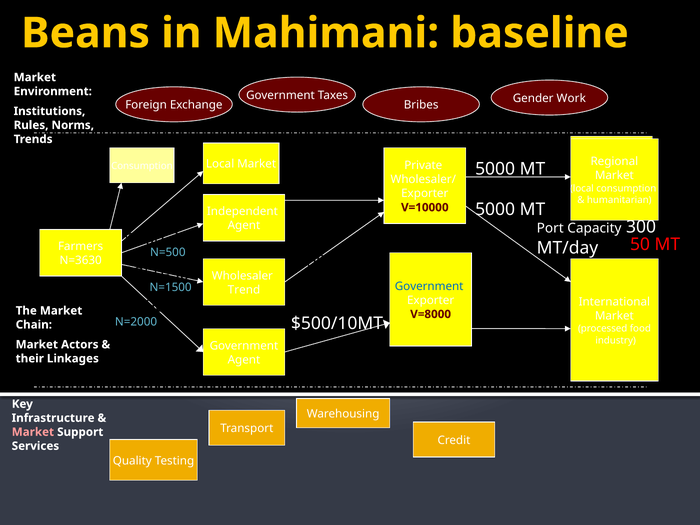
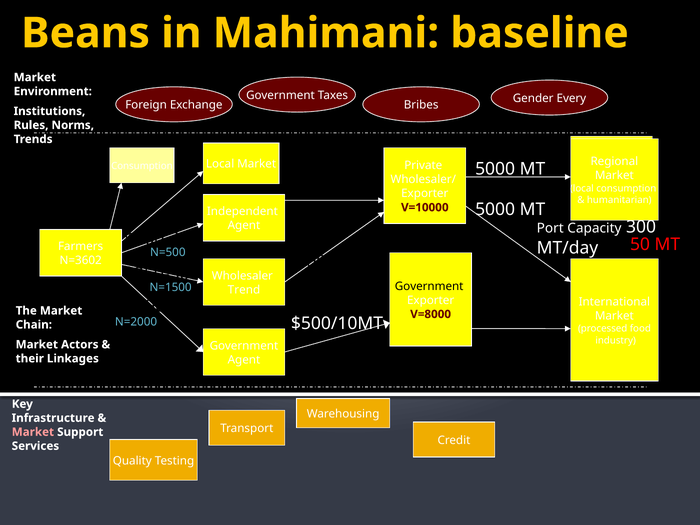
Work: Work -> Every
N=3630: N=3630 -> N=3602
Government at (429, 286) colour: blue -> black
